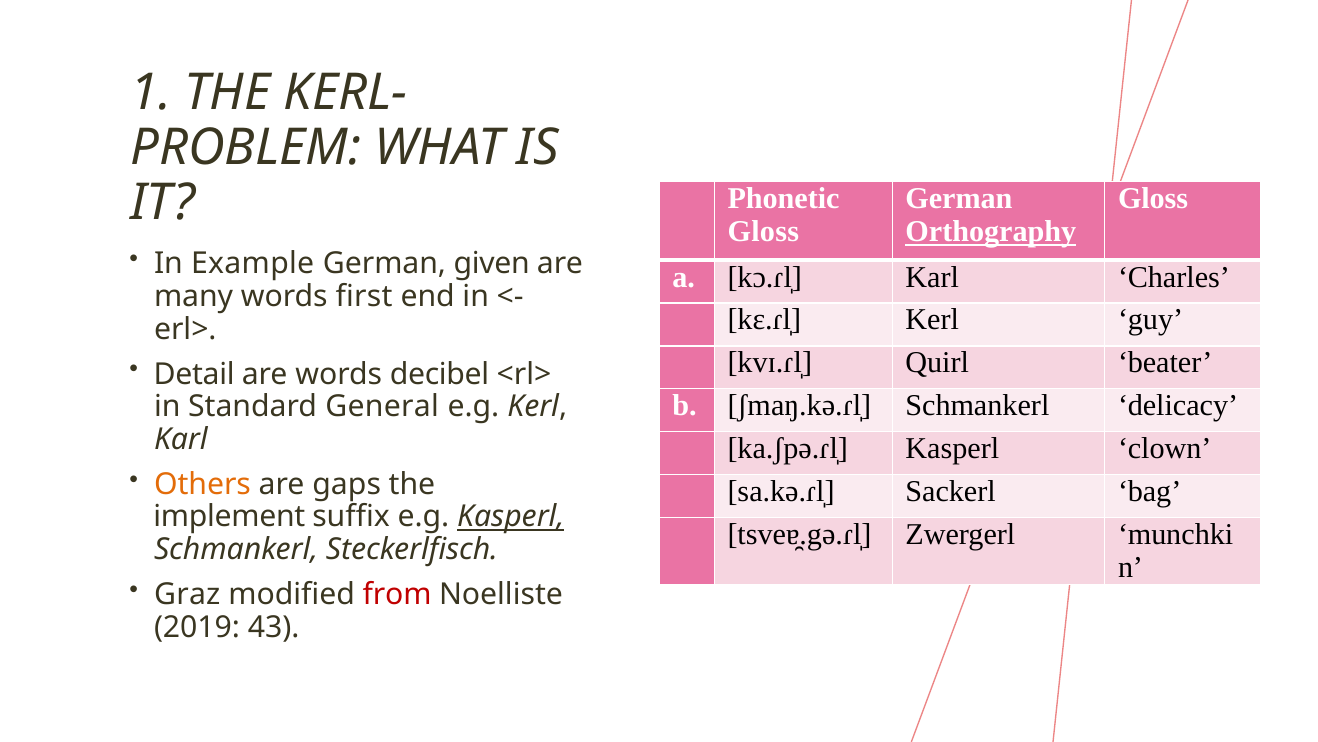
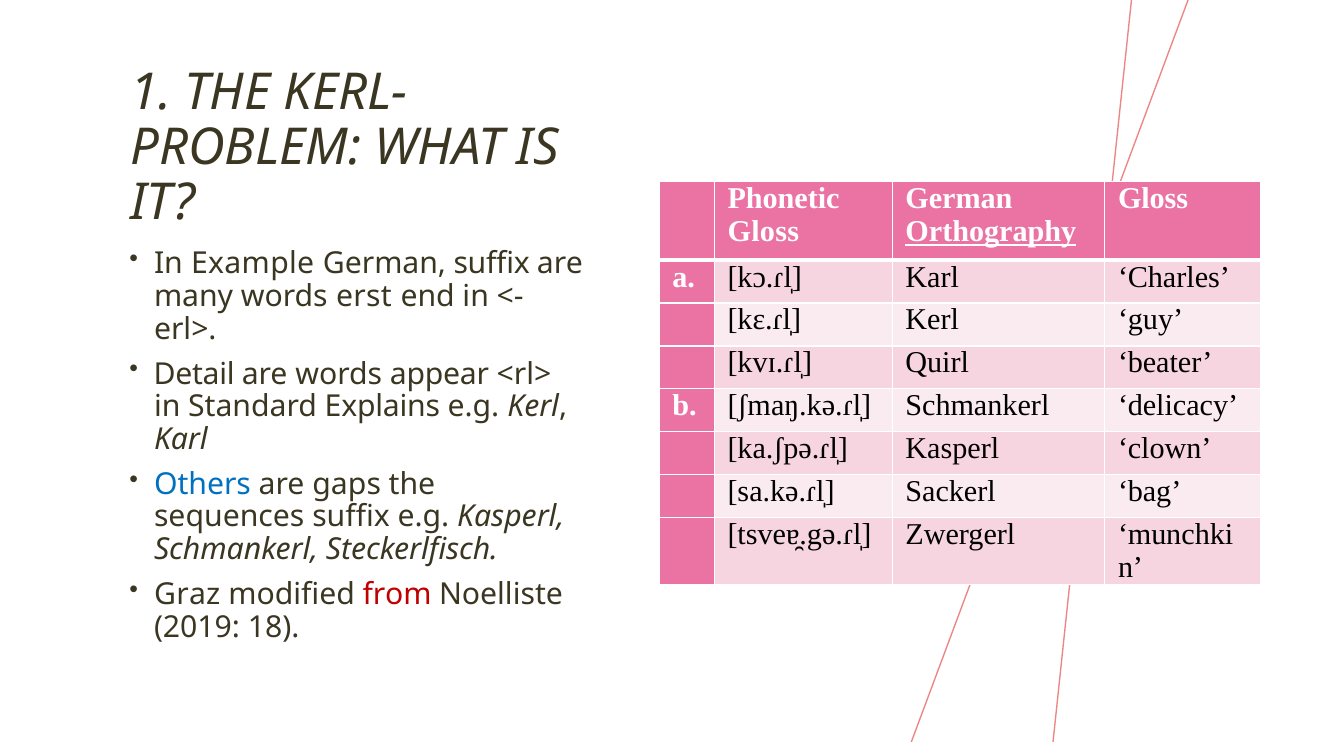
German given: given -> suffix
first: first -> erst
decibel: decibel -> appear
General: General -> Explains
Others colour: orange -> blue
implement: implement -> sequences
Kasperl underline: present -> none
43: 43 -> 18
